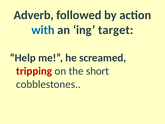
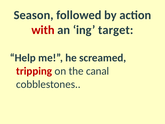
Adverb: Adverb -> Season
with colour: blue -> red
short: short -> canal
